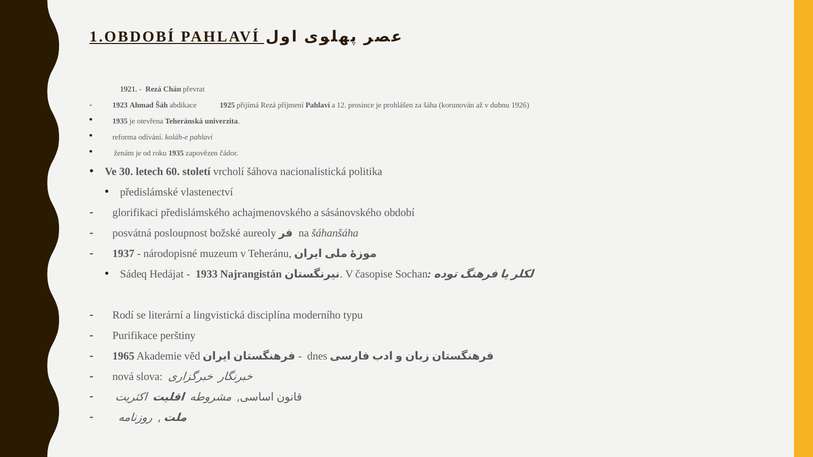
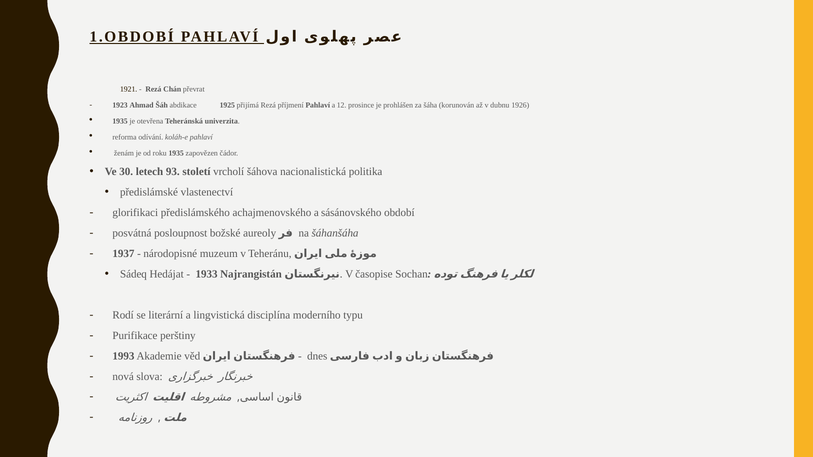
60: 60 -> 93
1965: 1965 -> 1993
